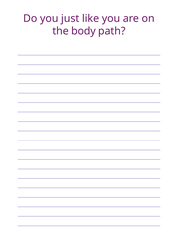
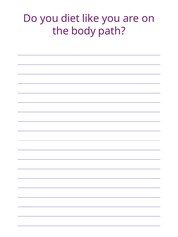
just: just -> diet
